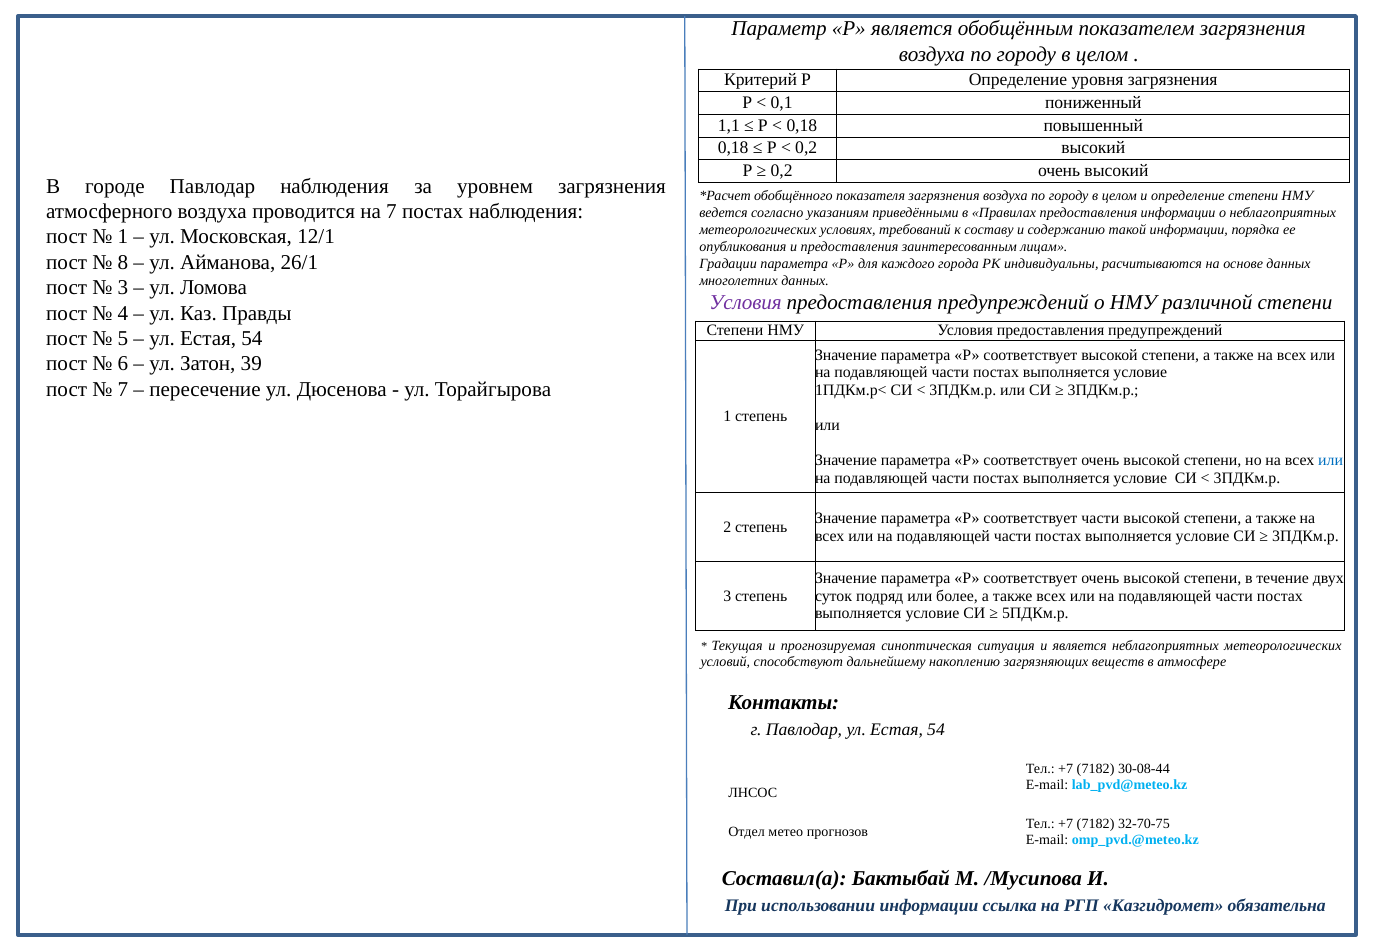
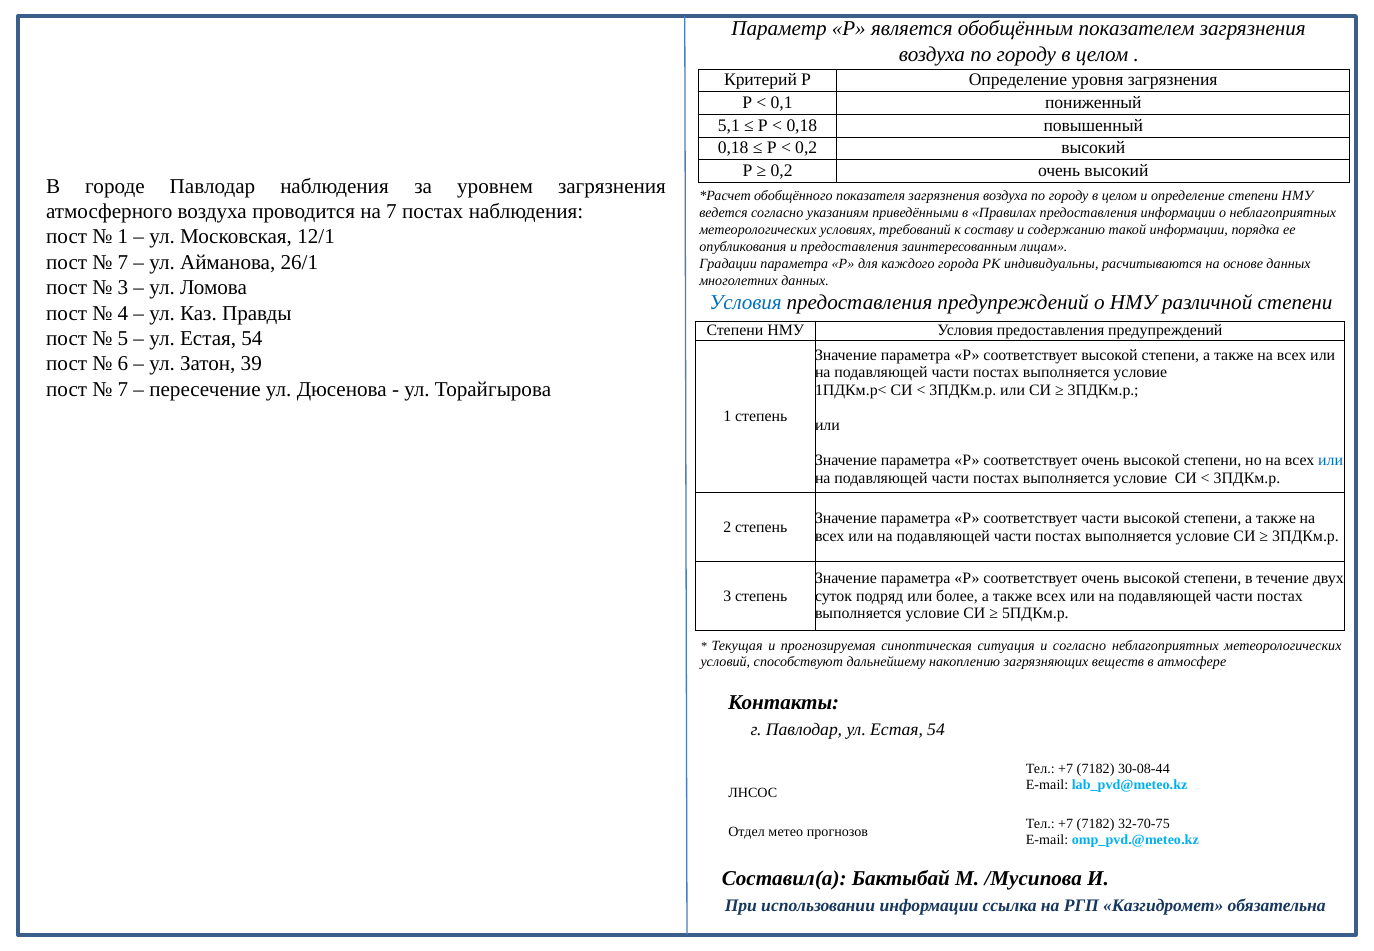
1,1: 1,1 -> 5,1
8 at (123, 262): 8 -> 7
Условия at (745, 303) colour: purple -> blue
и является: является -> согласно
